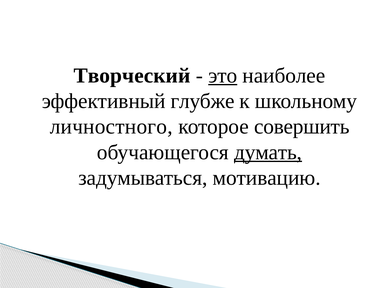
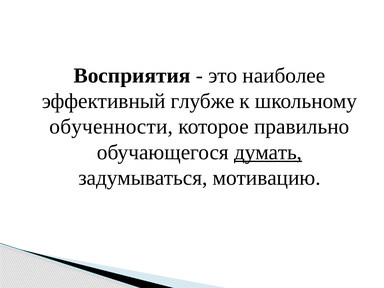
Творческий: Творческий -> Восприятия
это underline: present -> none
личностного: личностного -> обученности
совершить: совершить -> правильно
